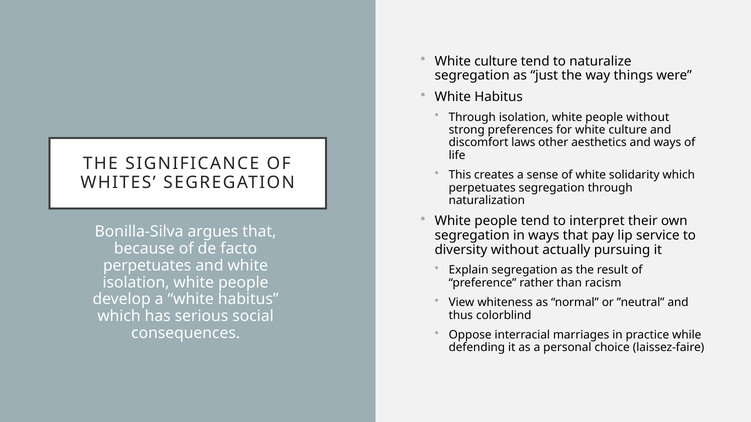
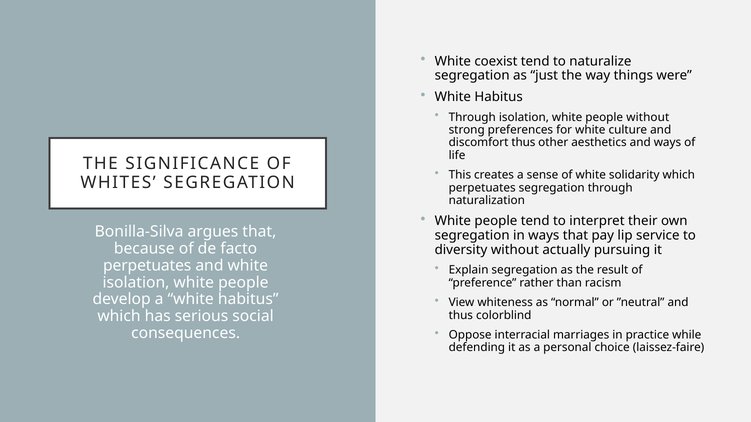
culture at (496, 61): culture -> coexist
discomfort laws: laws -> thus
